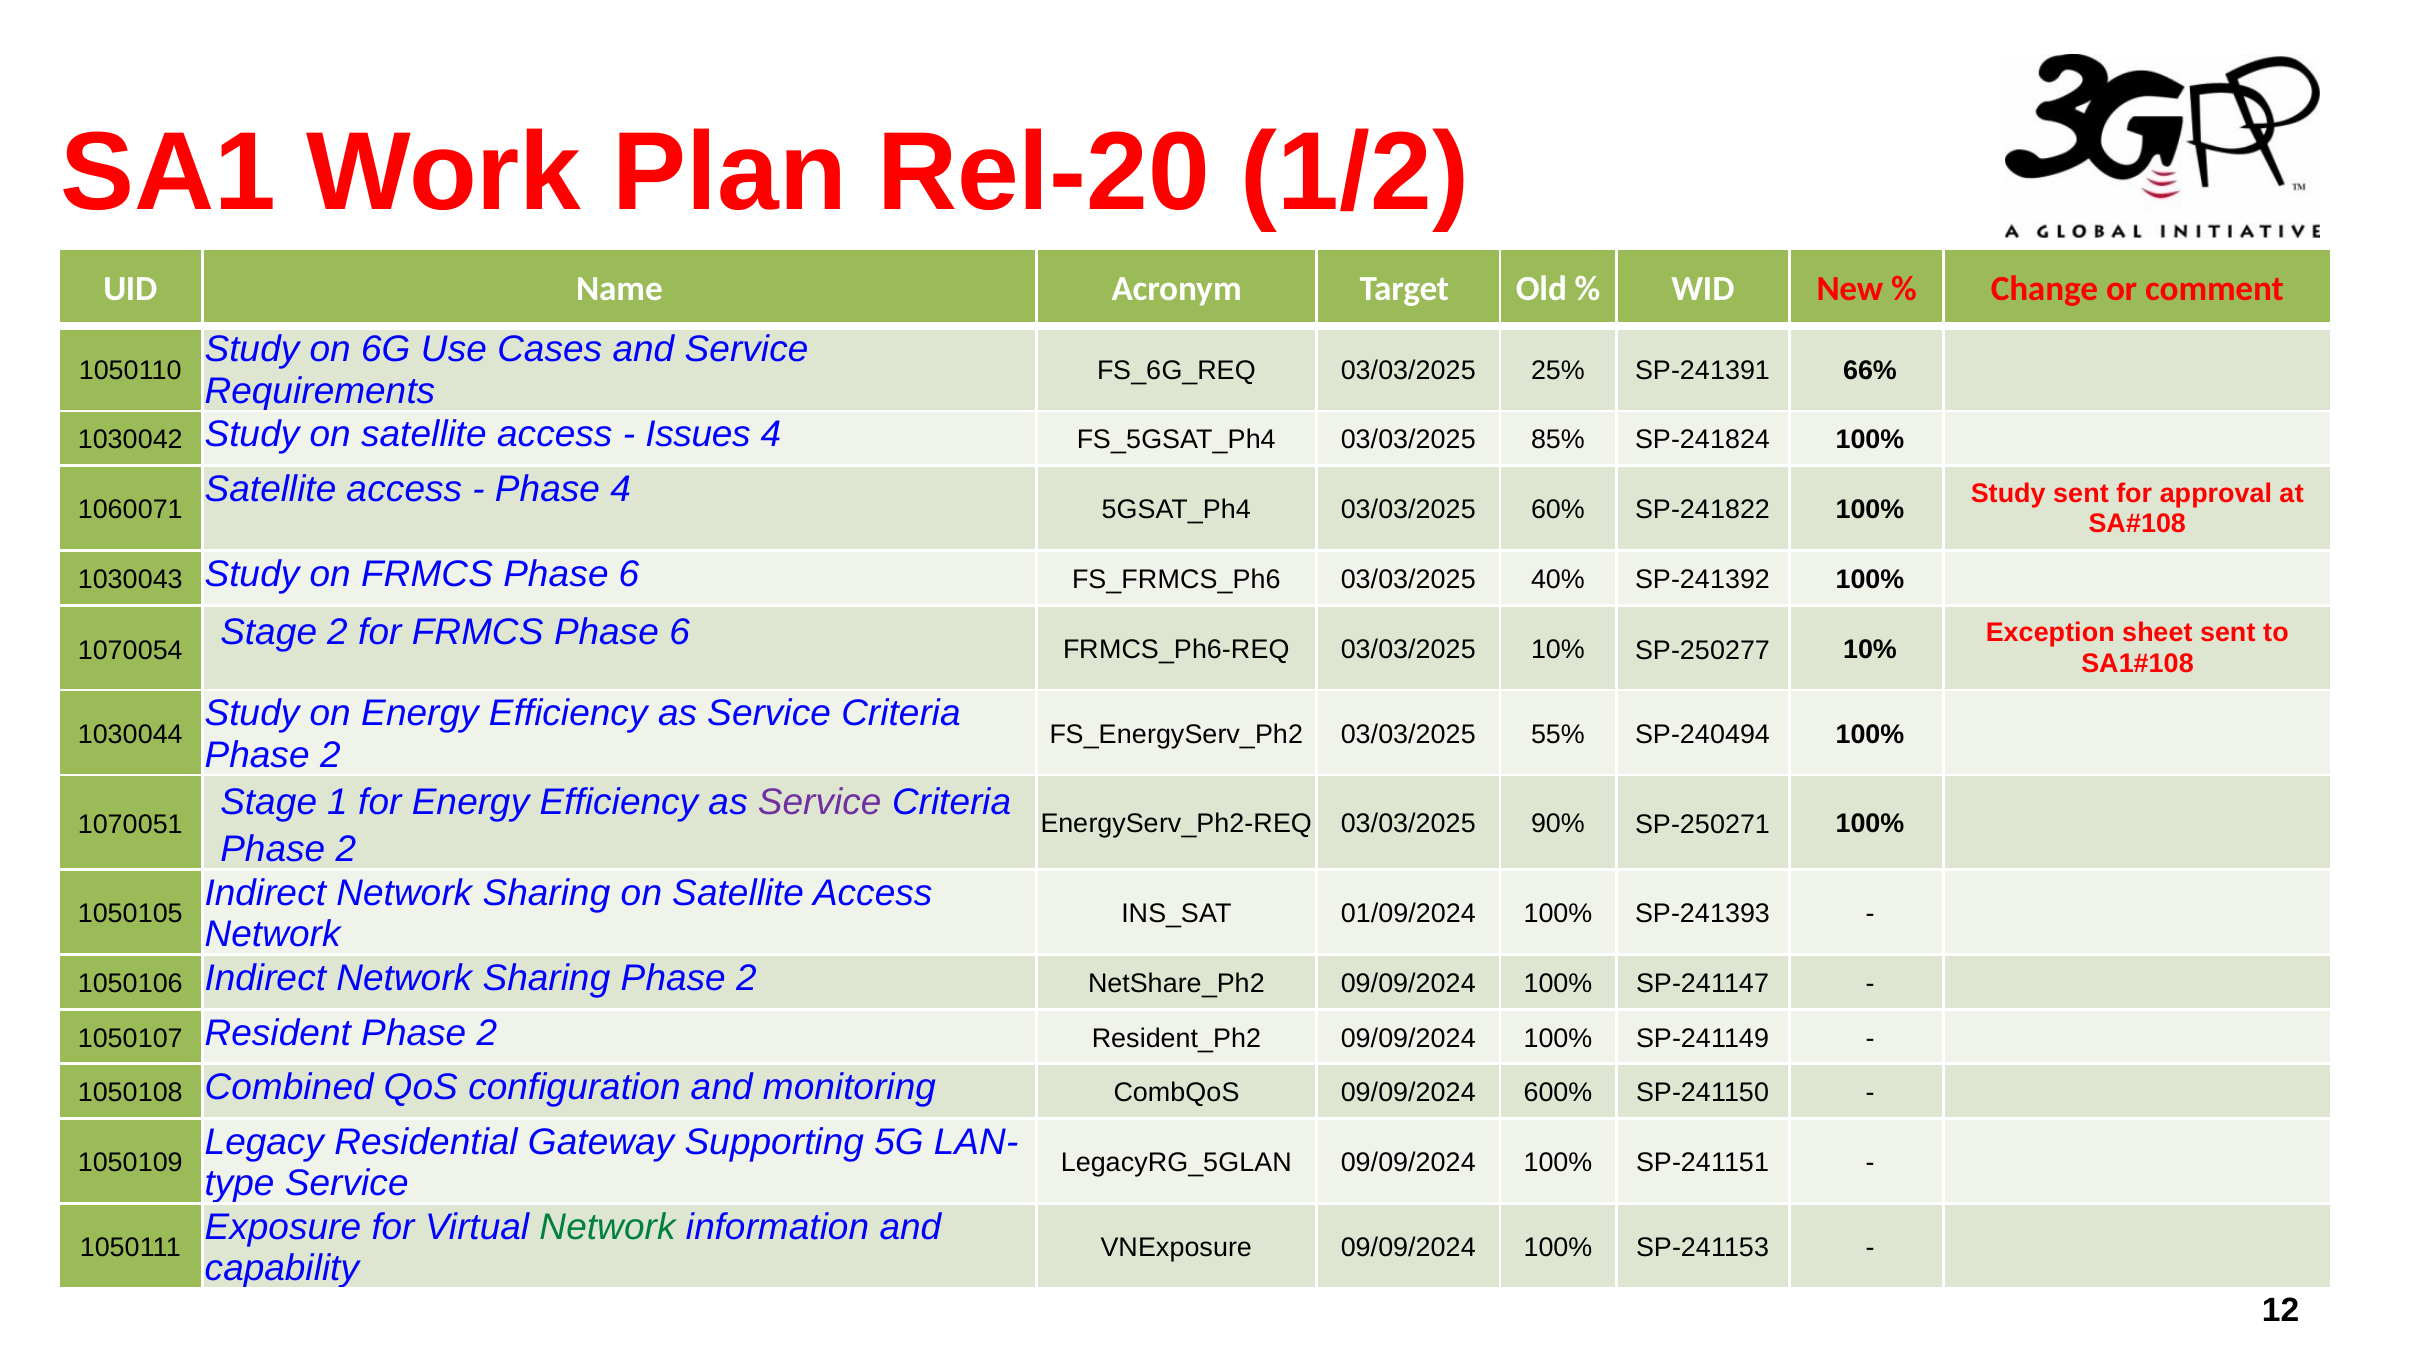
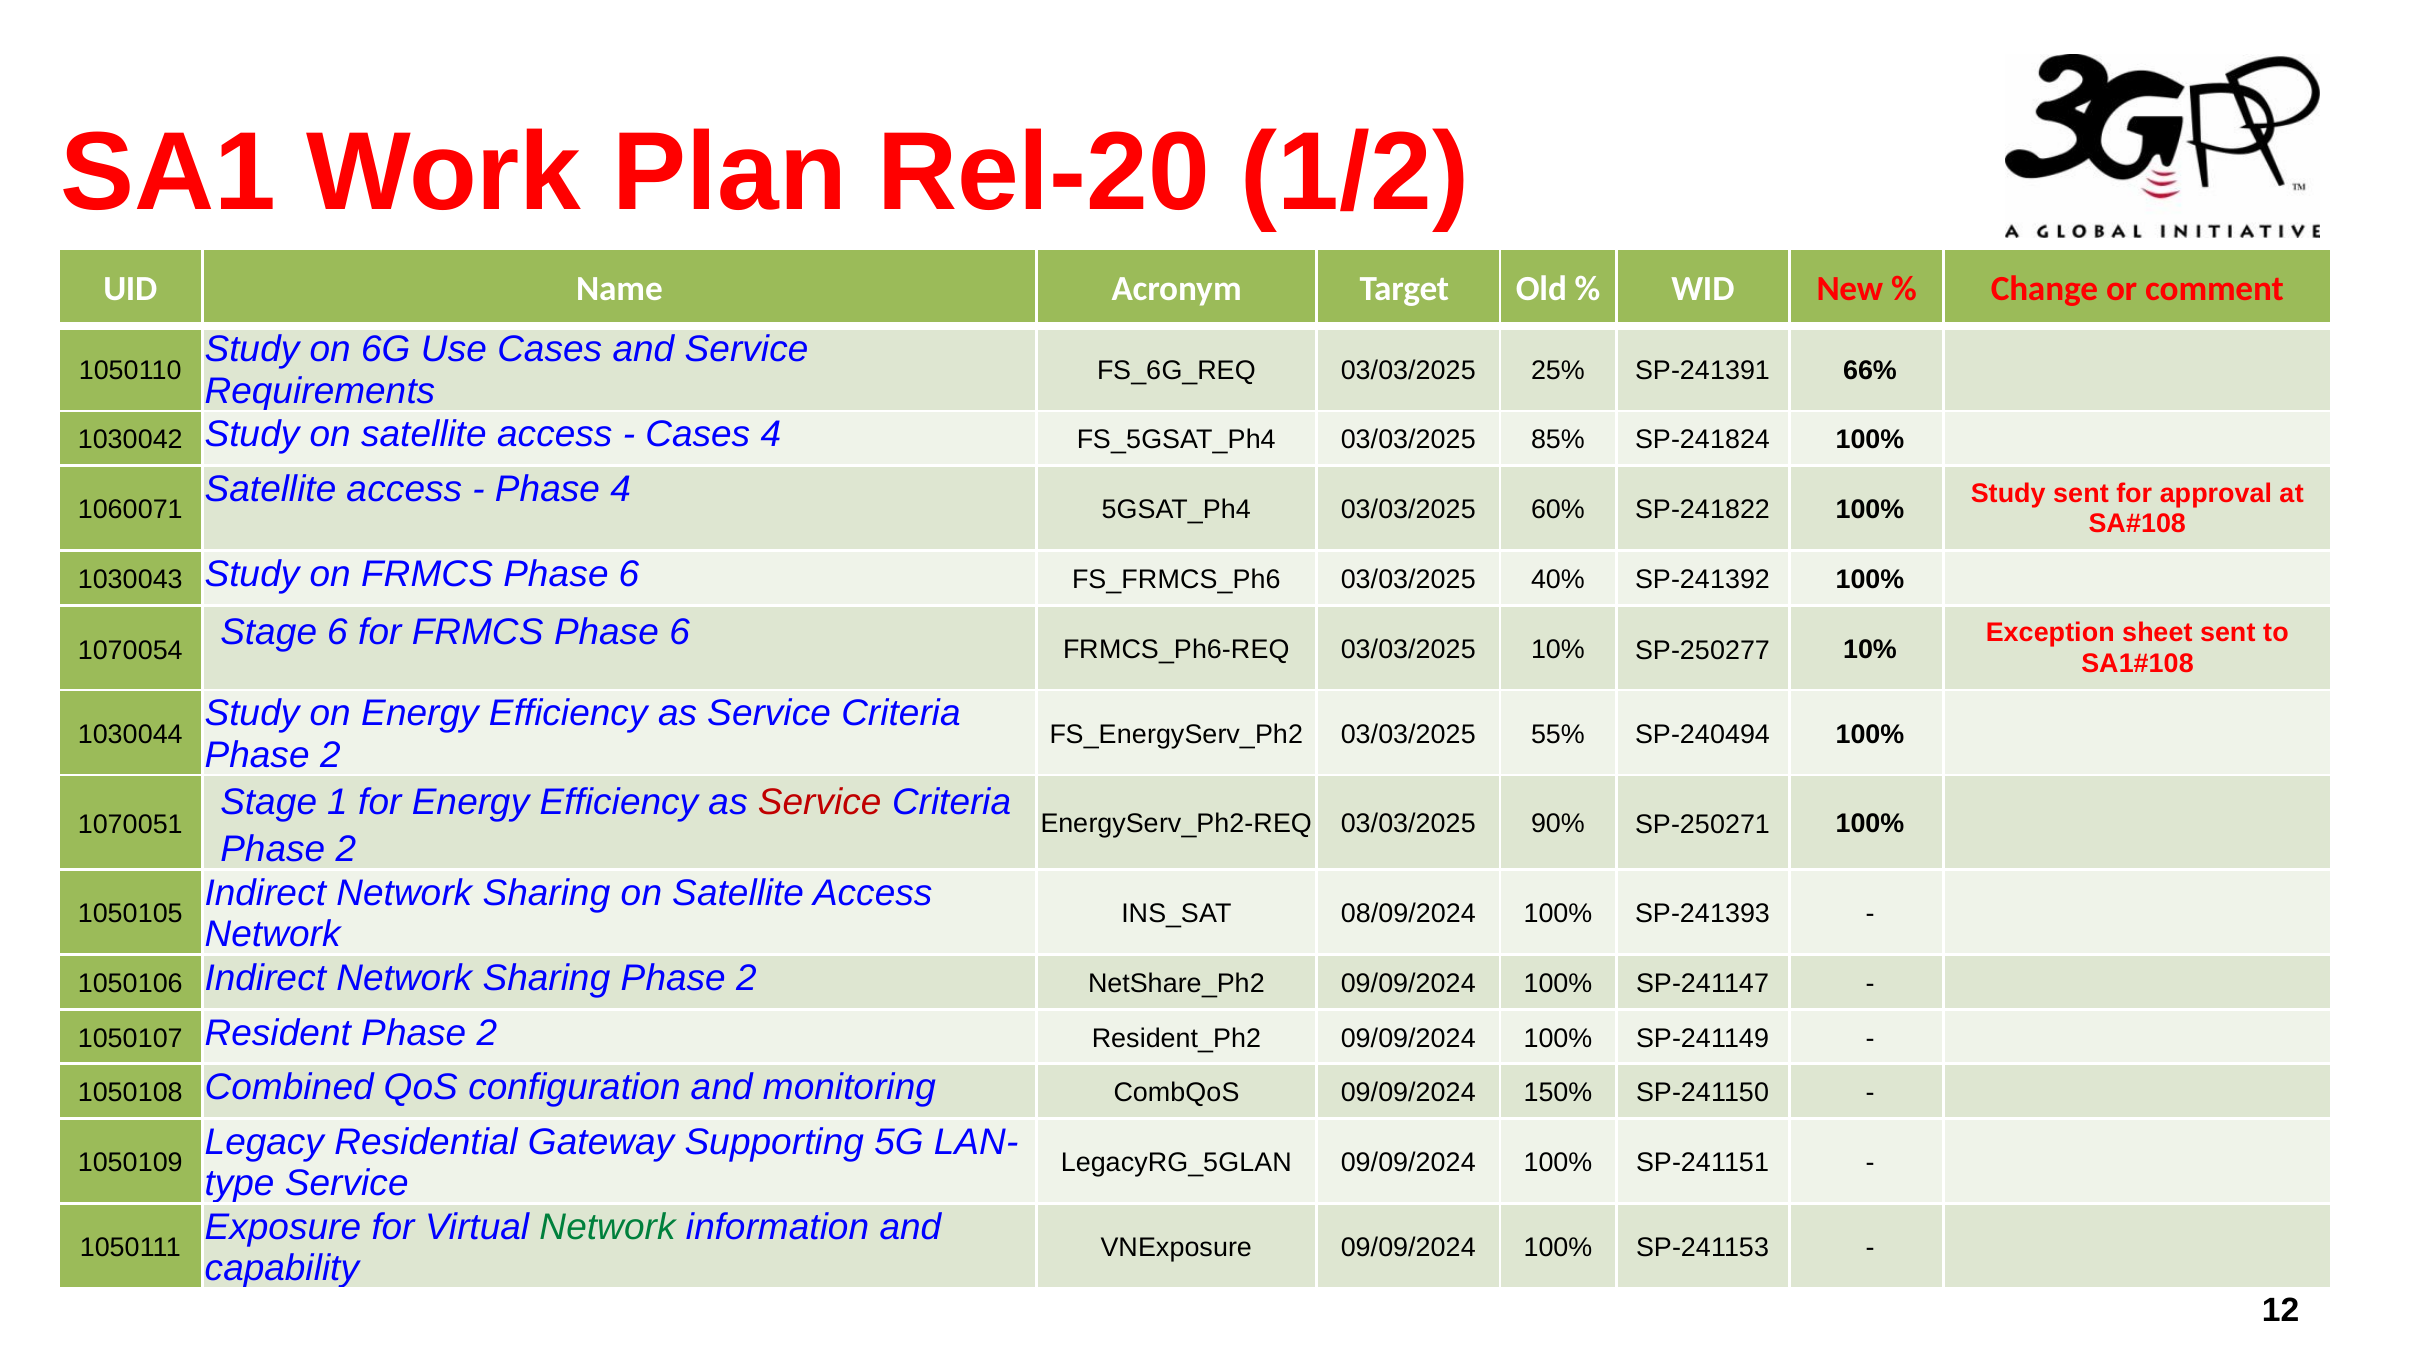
Issues at (698, 435): Issues -> Cases
Stage 2: 2 -> 6
Service at (820, 802) colour: purple -> red
01/09/2024: 01/09/2024 -> 08/09/2024
600%: 600% -> 150%
